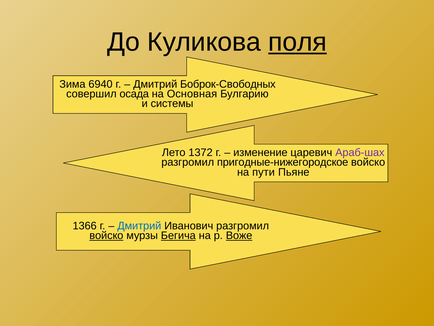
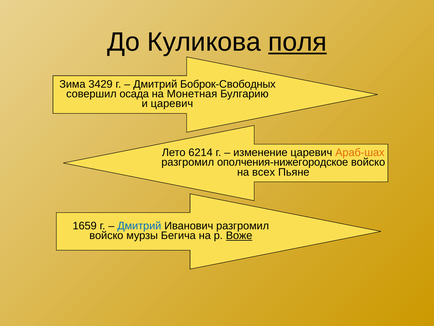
6940: 6940 -> 3429
Основная: Основная -> Монетная
и системы: системы -> царевич
1372: 1372 -> 6214
Араб-шах colour: purple -> orange
пригодные-нижегородское: пригодные-нижегородское -> ополчения-нижегородское
пути: пути -> всех
1366: 1366 -> 1659
войско at (106, 235) underline: present -> none
Бегича underline: present -> none
